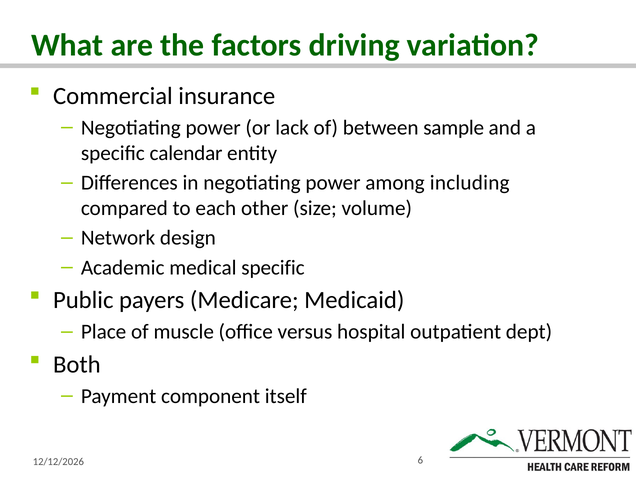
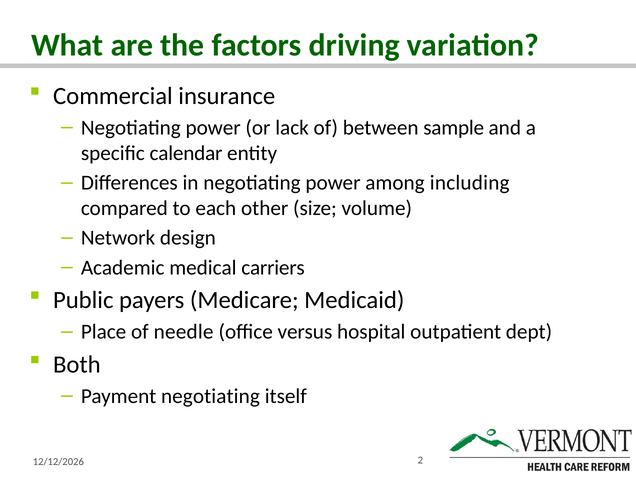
medical specific: specific -> carriers
muscle: muscle -> needle
Payment component: component -> negotiating
6: 6 -> 2
